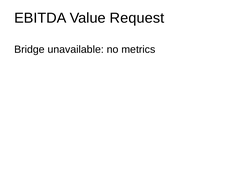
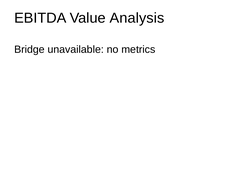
Request: Request -> Analysis
